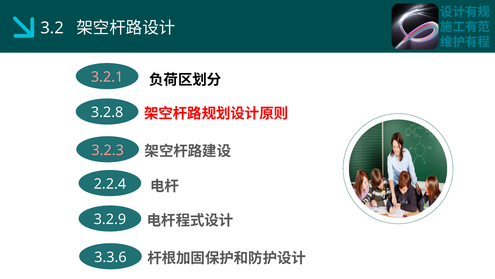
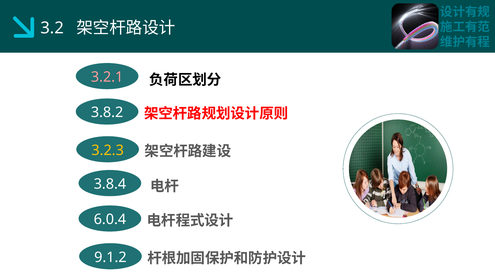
3.2.8: 3.2.8 -> 3.8.2
3.2.3 colour: pink -> yellow
2.2.4: 2.2.4 -> 3.8.4
3.2.9: 3.2.9 -> 6.0.4
3.3.6: 3.3.6 -> 9.1.2
